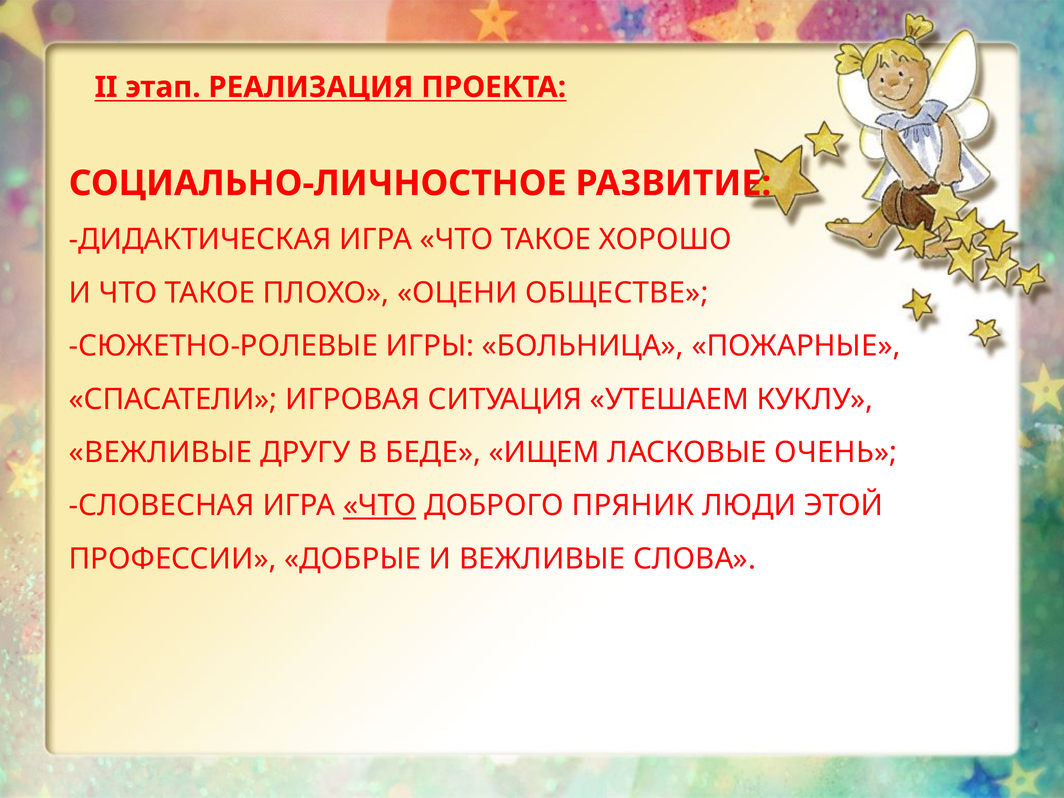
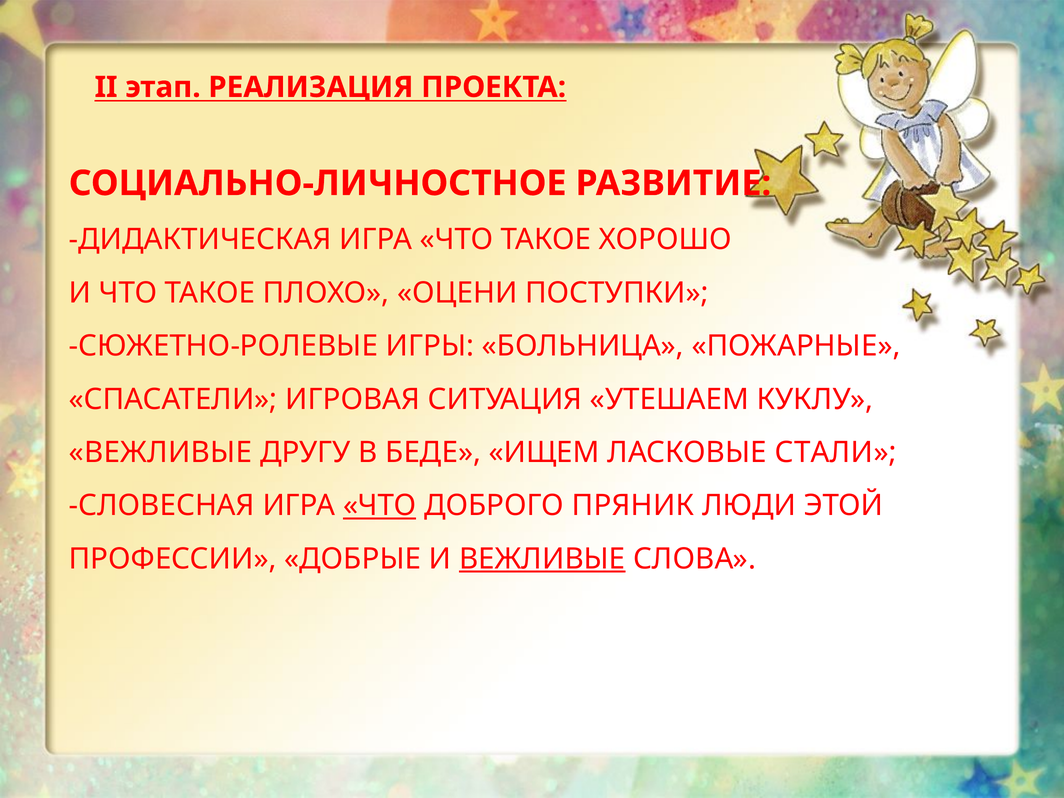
ОБЩЕСТВЕ: ОБЩЕСТВЕ -> ПОСТУПКИ
ОЧЕНЬ: ОЧЕНЬ -> СТАЛИ
ВЕЖЛИВЫЕ at (542, 559) underline: none -> present
